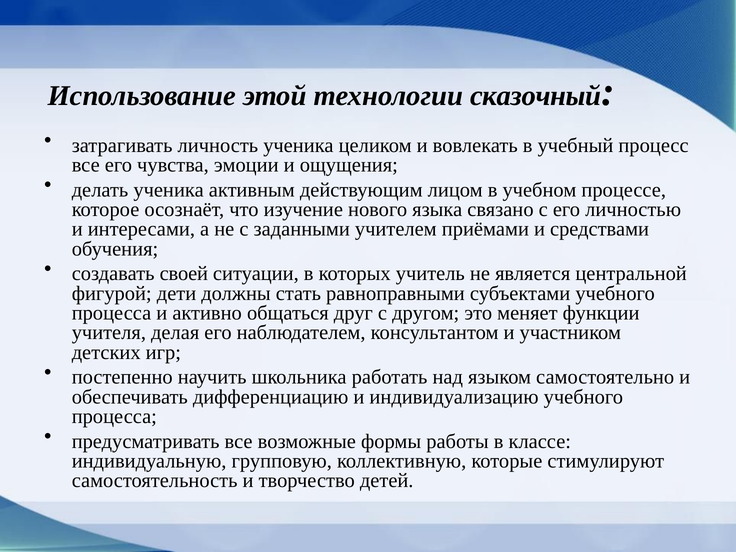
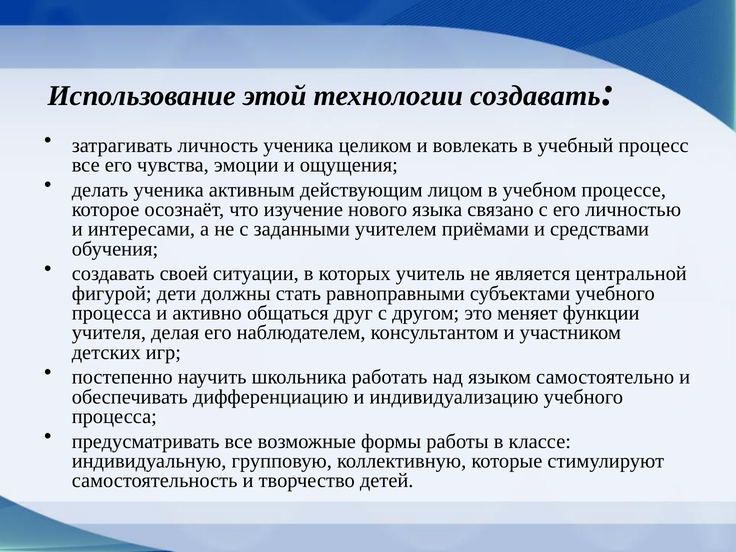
технологии сказочный: сказочный -> создавать
